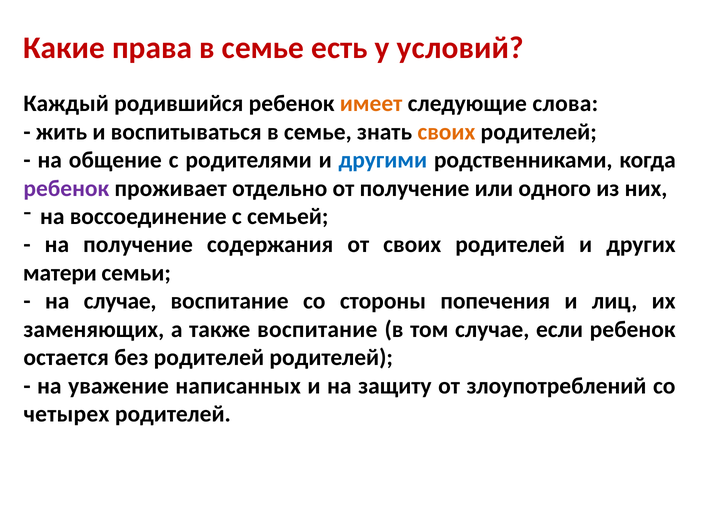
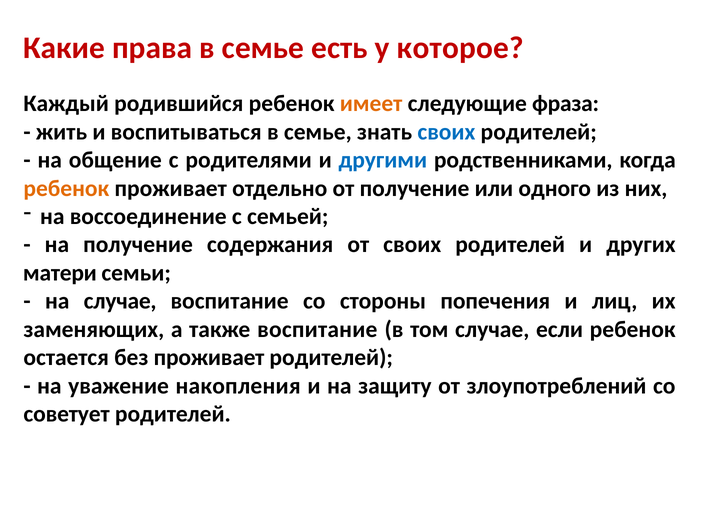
условий: условий -> которое
слова: слова -> фраза
своих at (446, 132) colour: orange -> blue
ребенок at (66, 188) colour: purple -> orange
без родителей: родителей -> проживает
написанных: написанных -> накопления
четырех: четырех -> советует
